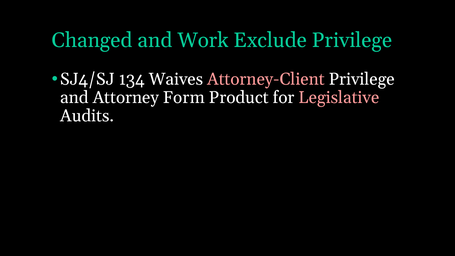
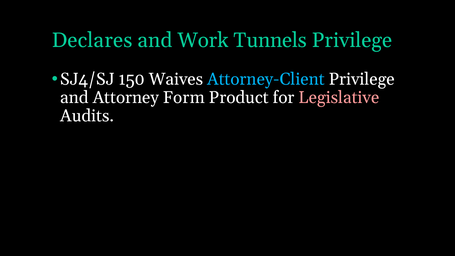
Changed: Changed -> Declares
Exclude: Exclude -> Tunnels
134: 134 -> 150
Attorney-Client colour: pink -> light blue
